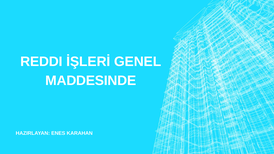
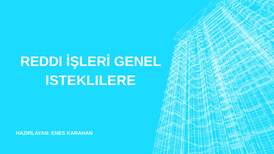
MADDESINDE: MADDESINDE -> ISTEKLILERE
